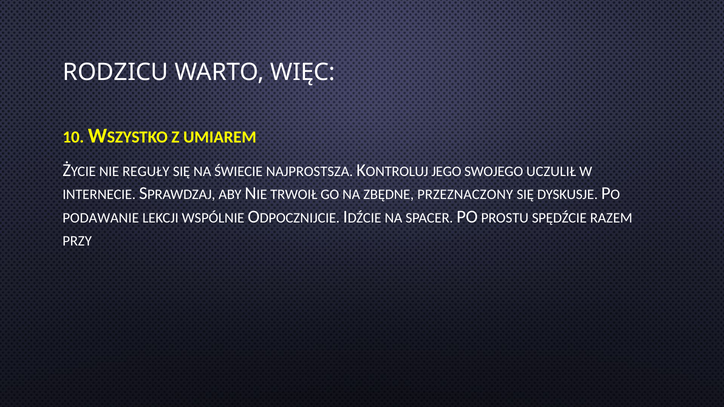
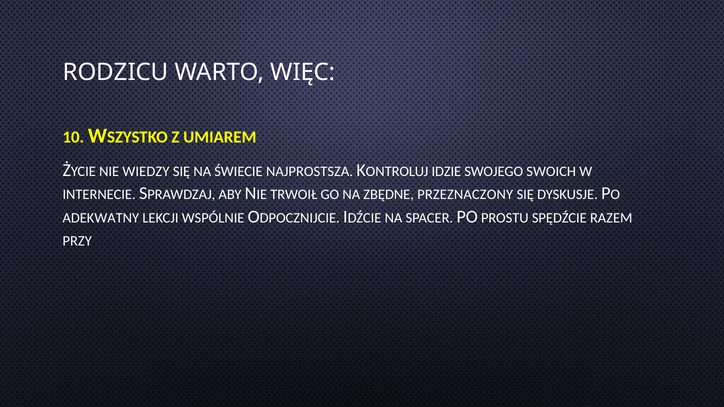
REGUŁY: REGUŁY -> WIEDZY
JEGO: JEGO -> IDZIE
UCZULIŁ: UCZULIŁ -> SWOICH
PODAWANIE: PODAWANIE -> ADEKWATNY
